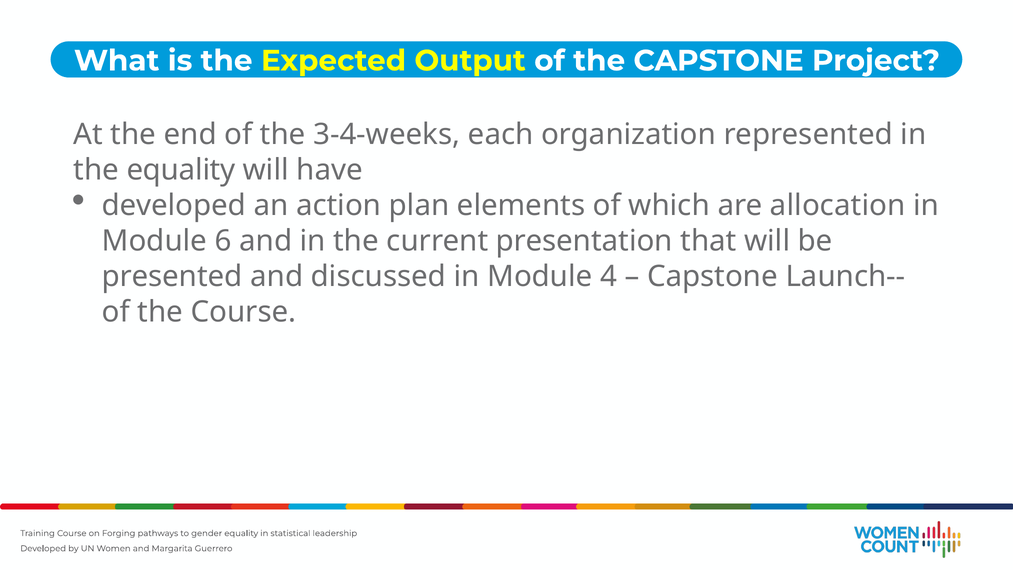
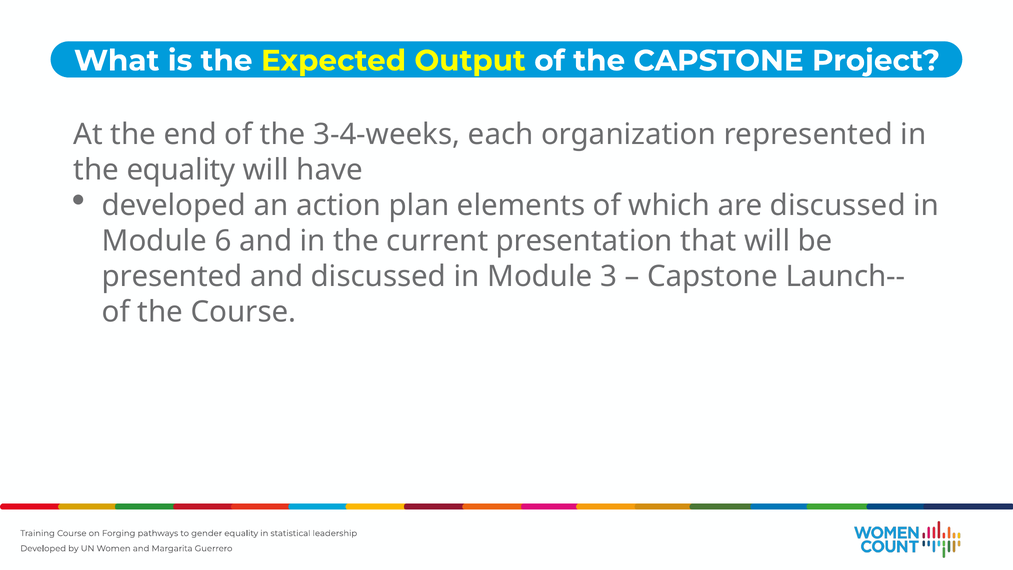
are allocation: allocation -> discussed
4: 4 -> 3
